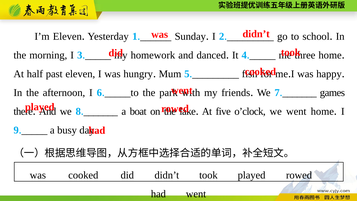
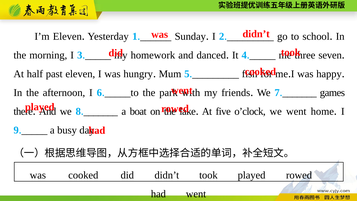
three home: home -> seven
